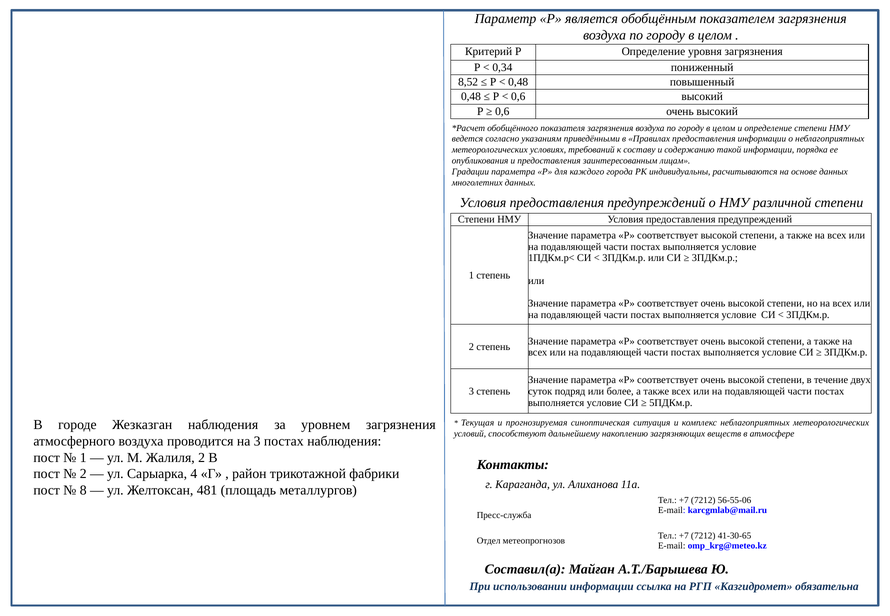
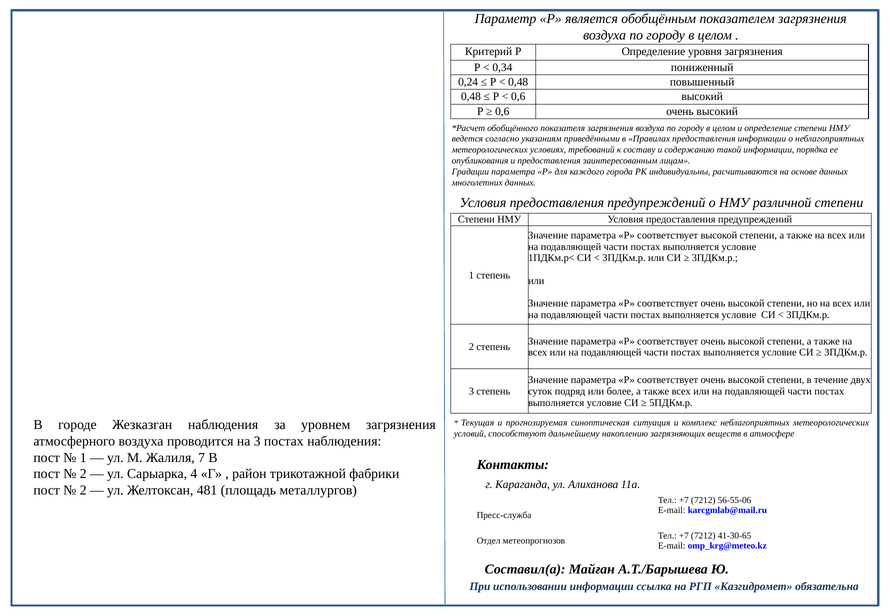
8,52: 8,52 -> 0,24
Жалиля 2: 2 -> 7
8 at (83, 490): 8 -> 2
